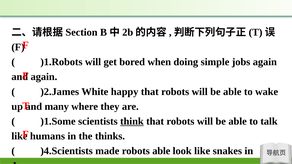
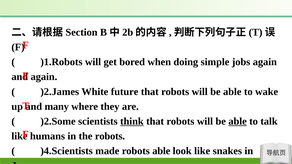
happy: happy -> future
)1.Some: )1.Some -> )2.Some
able at (238, 121) underline: none -> present
the thinks: thinks -> robots
